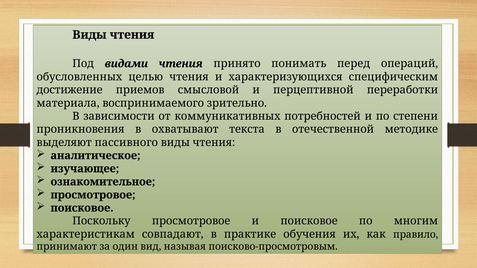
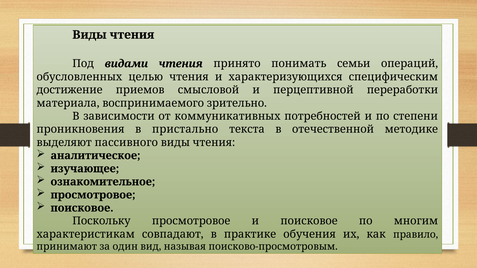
перед: перед -> семьи
охвaтывают: охвaтывают -> пристально
